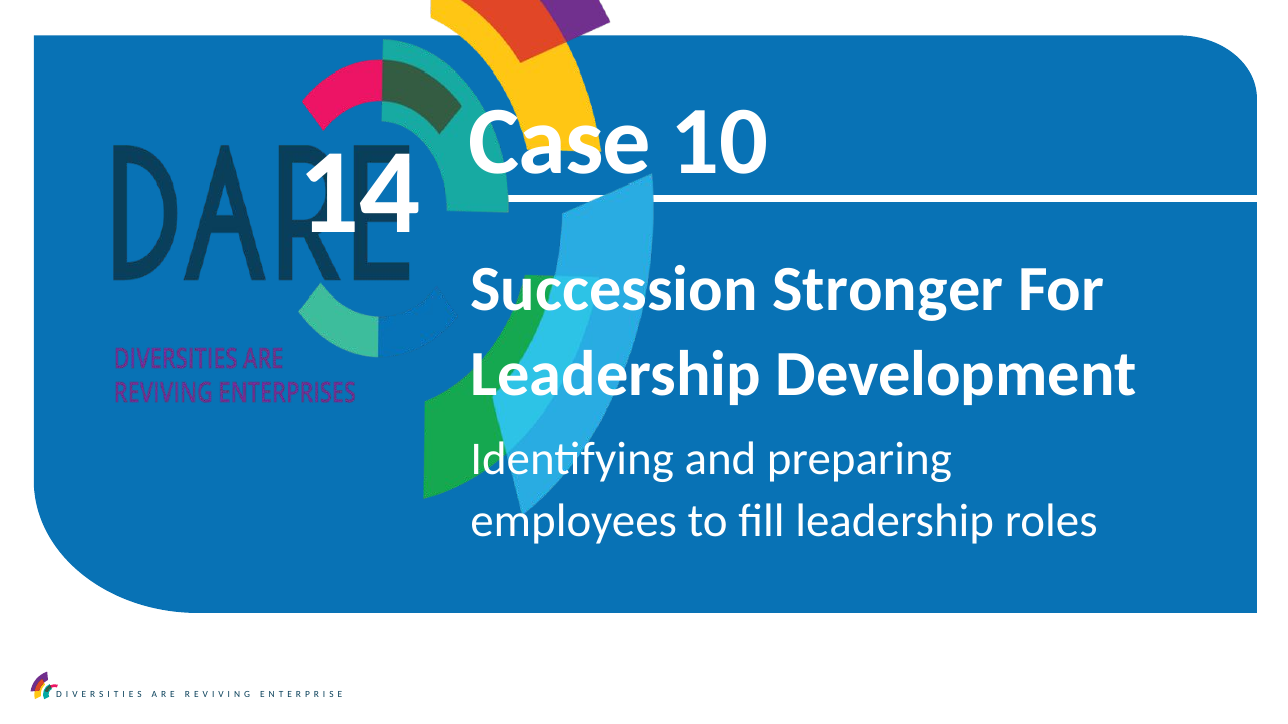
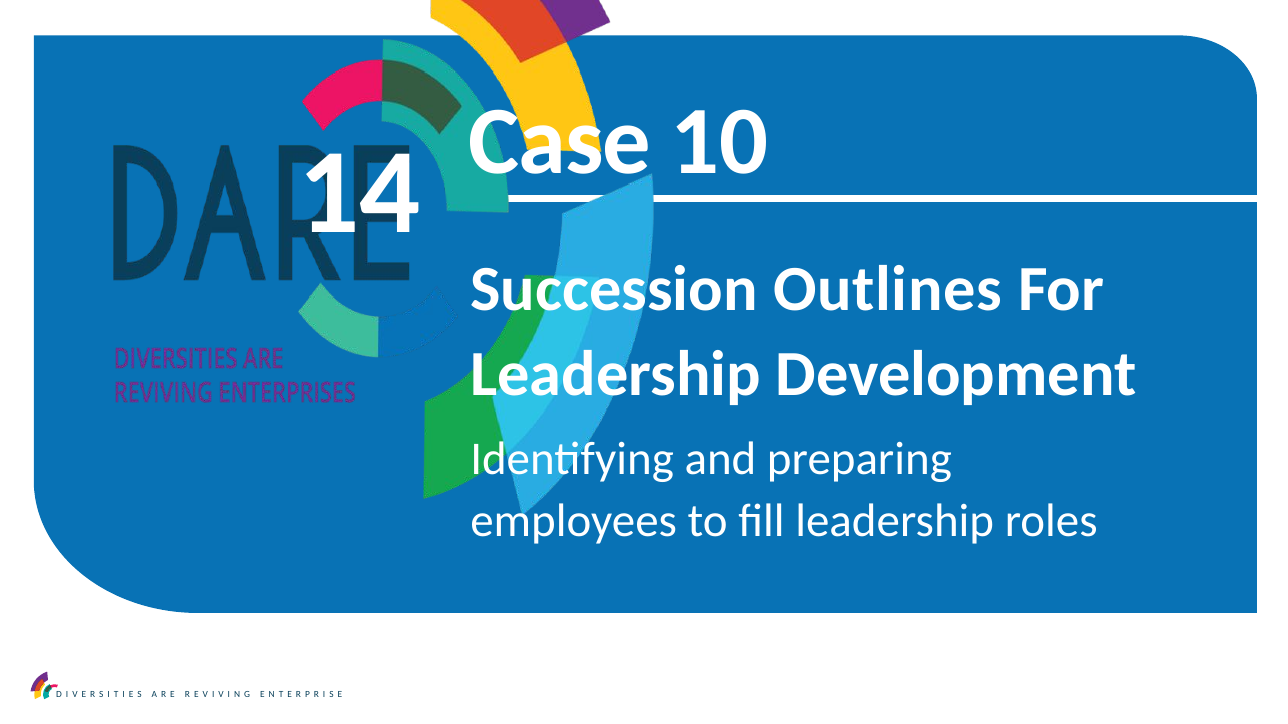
Stronger: Stronger -> Outlines
